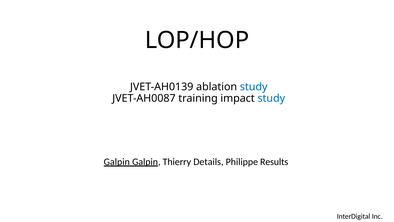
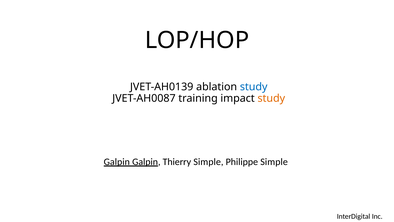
study at (271, 98) colour: blue -> orange
Thierry Details: Details -> Simple
Philippe Results: Results -> Simple
